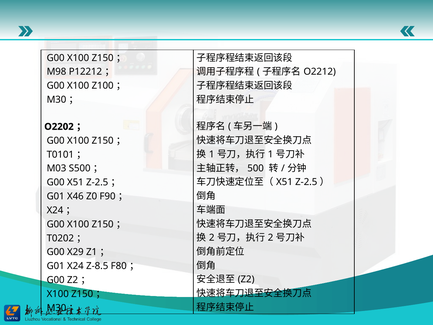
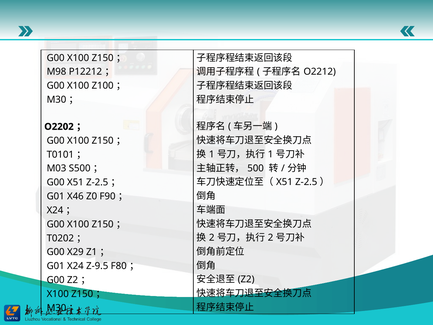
Z-8.5: Z-8.5 -> Z-9.5
